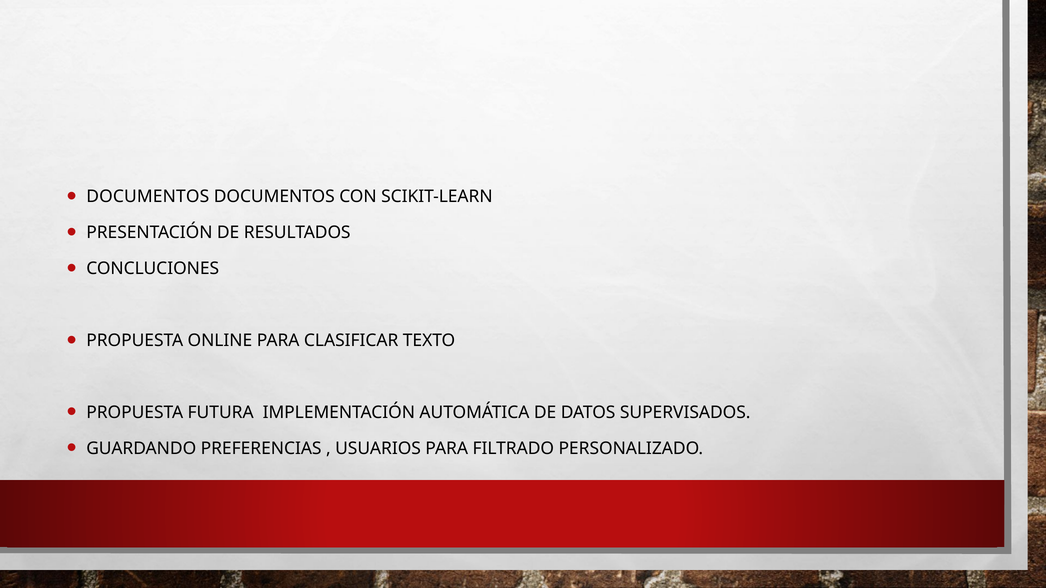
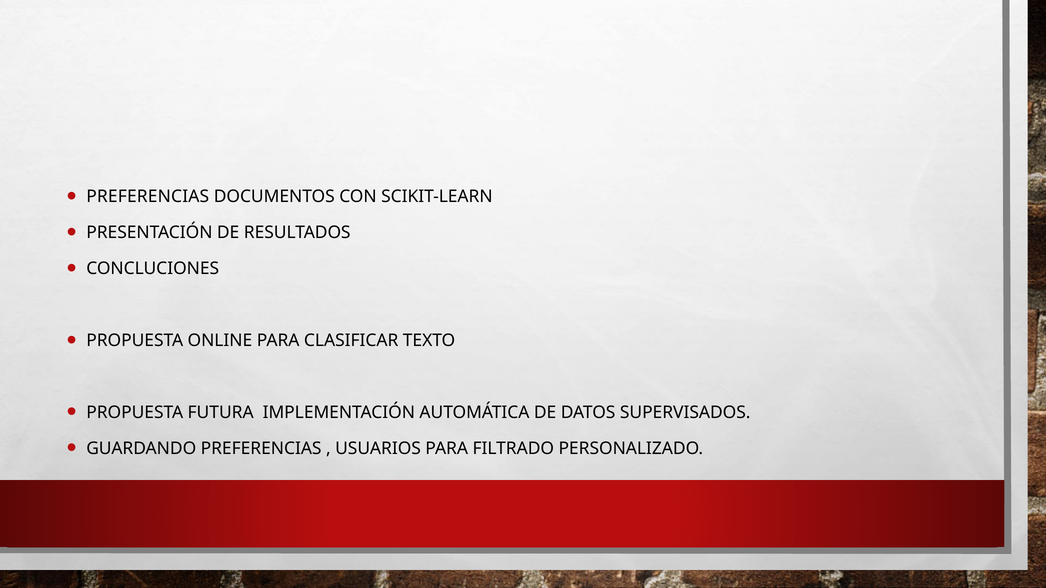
DOCUMENTOS at (148, 197): DOCUMENTOS -> PREFERENCIAS
